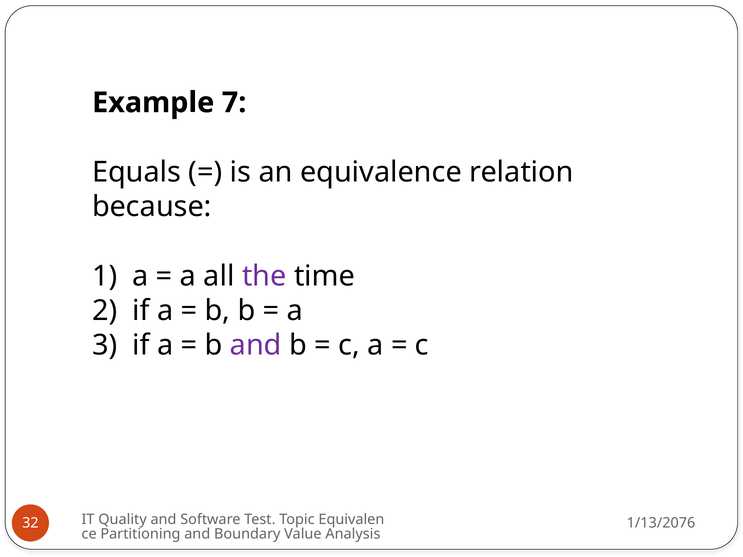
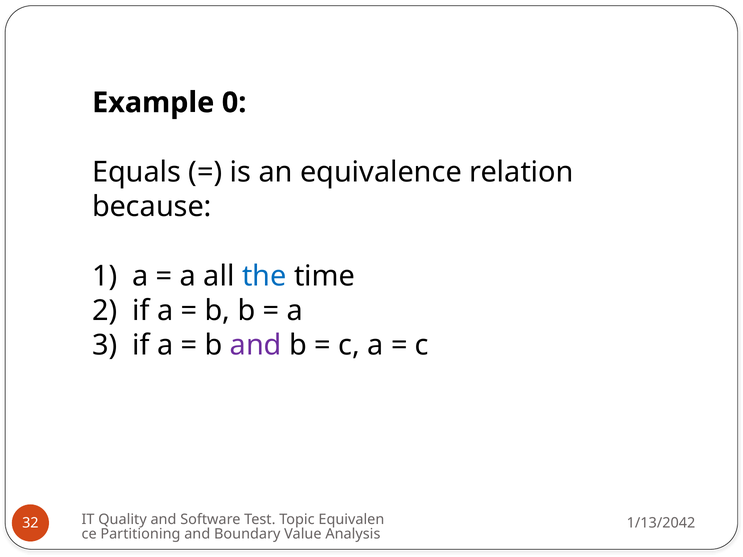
7: 7 -> 0
the colour: purple -> blue
1/13/2076: 1/13/2076 -> 1/13/2042
